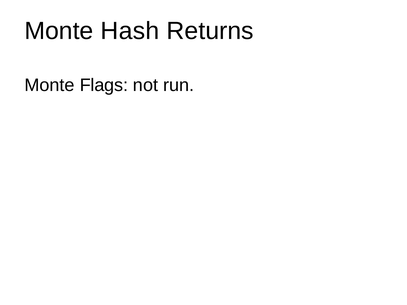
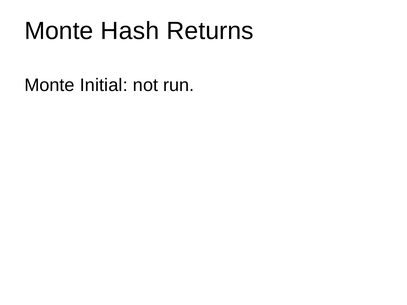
Flags: Flags -> Initial
